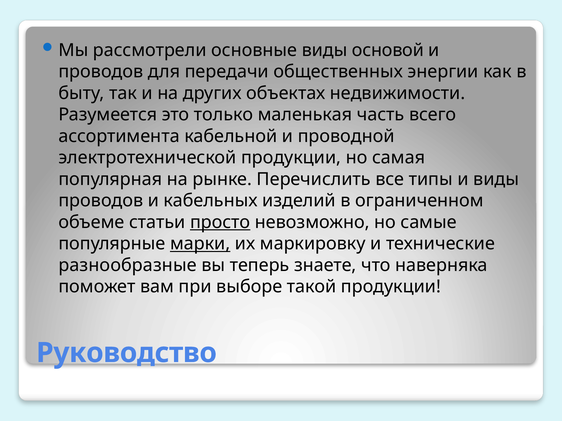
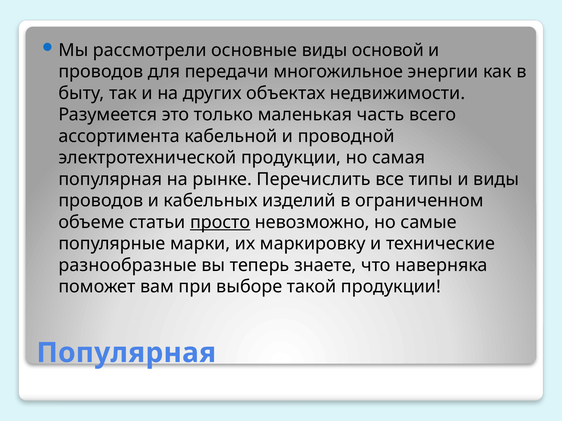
общественных: общественных -> многожильное
марки underline: present -> none
Руководство at (127, 353): Руководство -> Популярная
